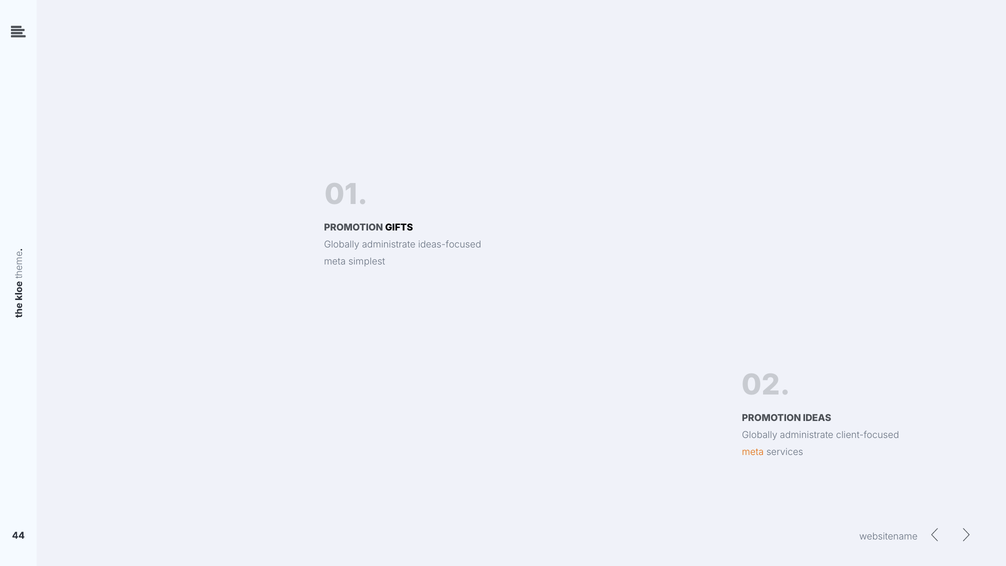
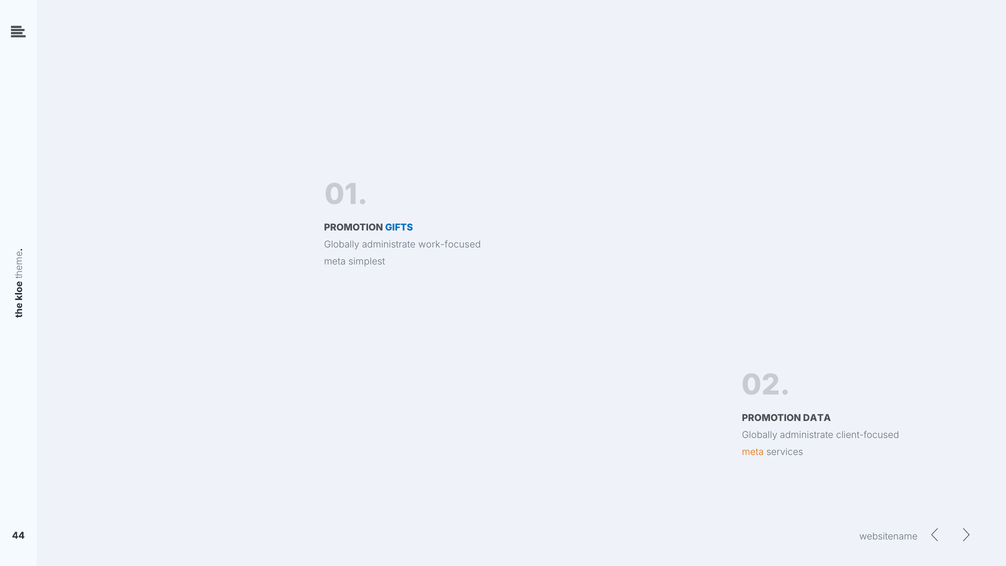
GIFTS colour: black -> blue
ideas-focused: ideas-focused -> work-focused
IDEAS: IDEAS -> DATA
